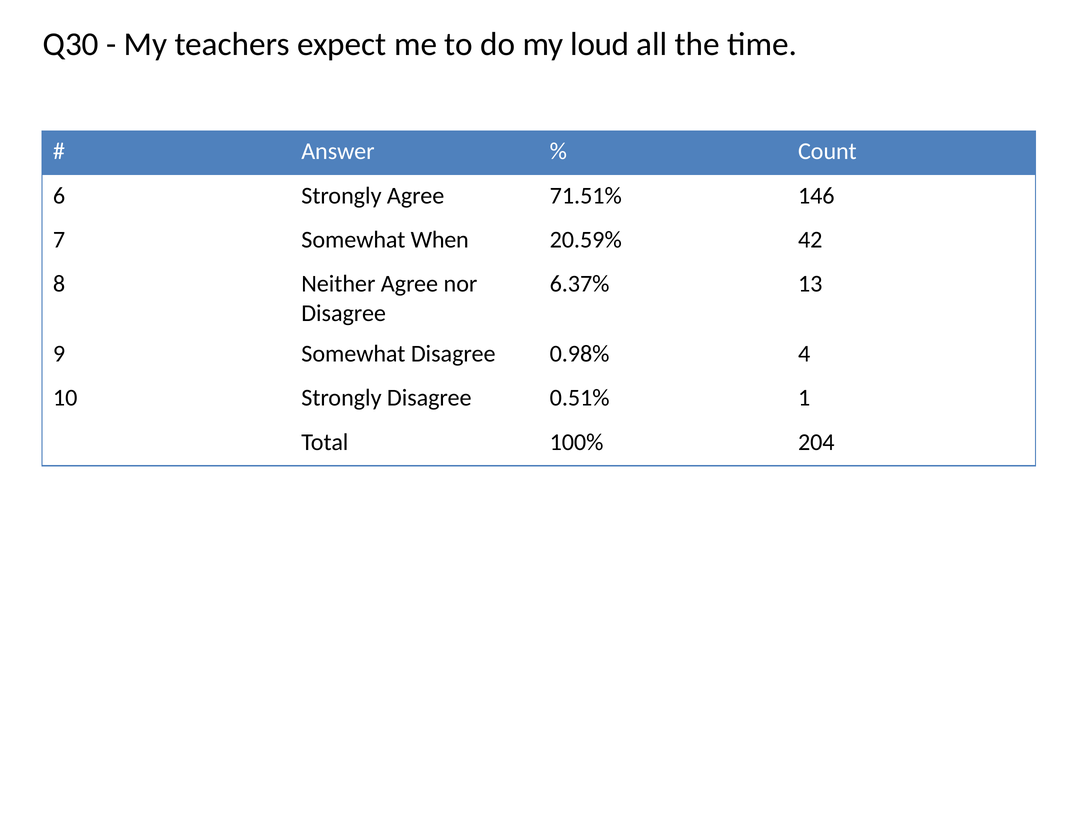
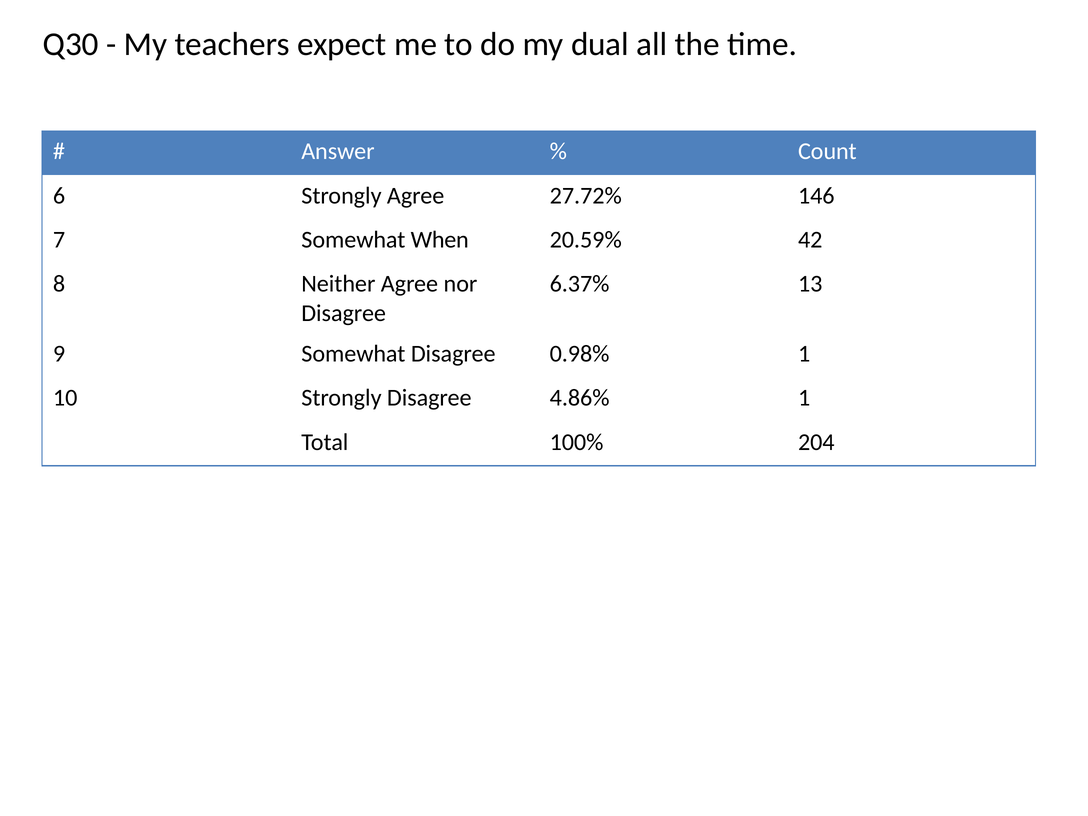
loud: loud -> dual
71.51%: 71.51% -> 27.72%
0.98% 4: 4 -> 1
0.51%: 0.51% -> 4.86%
